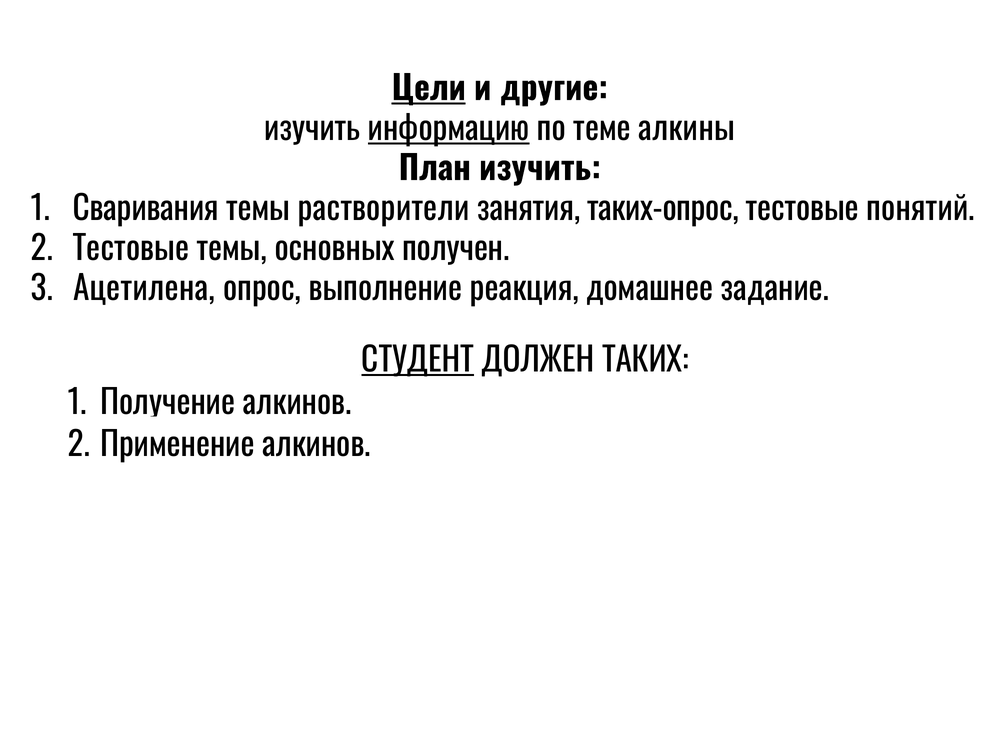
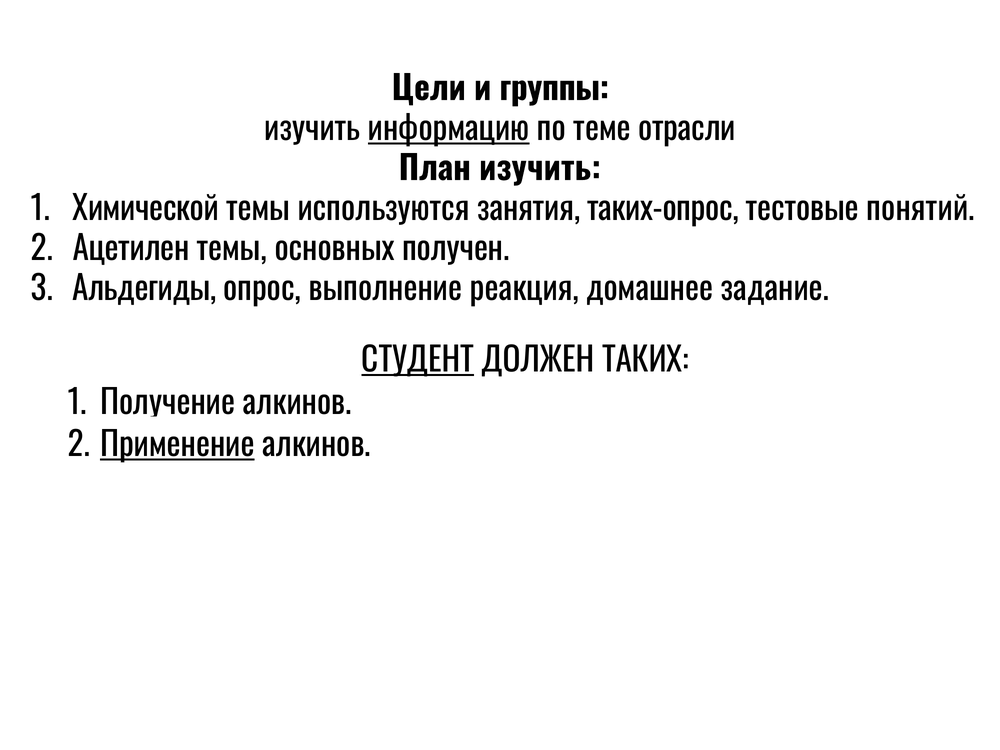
Цели underline: present -> none
другие: другие -> группы
алкины: алкины -> отрасли
Сваривания: Сваривания -> Химической
растворители: растворители -> используются
Тестовые at (131, 249): Тестовые -> Ацетилен
Ацетилена: Ацетилена -> Альдегиды
Применение underline: none -> present
